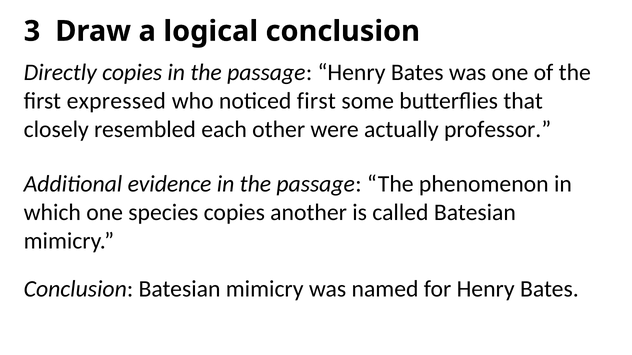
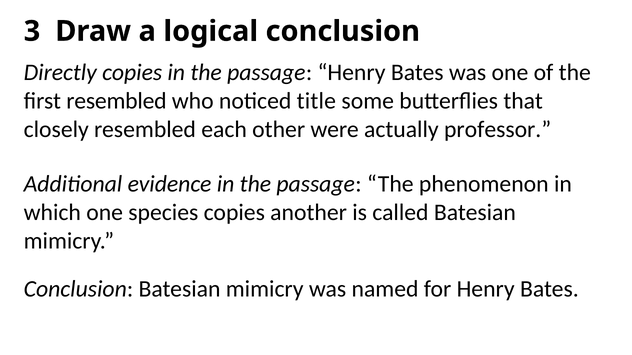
first expressed: expressed -> resembled
noticed first: first -> title
